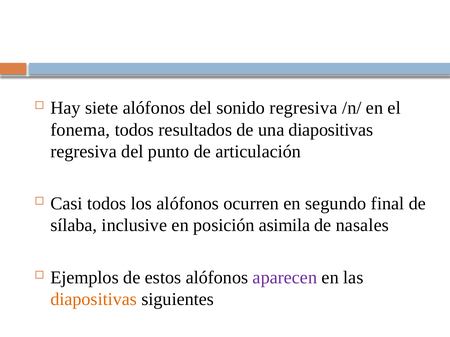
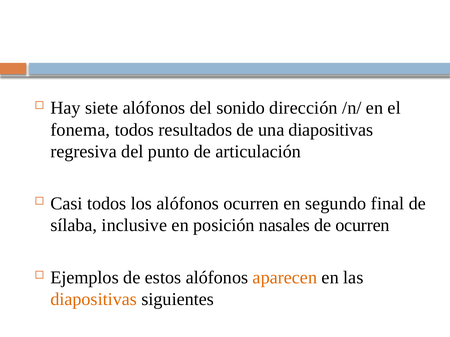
sonido regresiva: regresiva -> dirección
asimila: asimila -> nasales
de nasales: nasales -> ocurren
aparecen colour: purple -> orange
